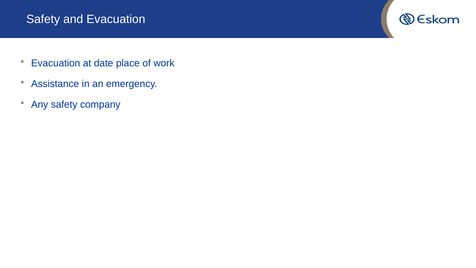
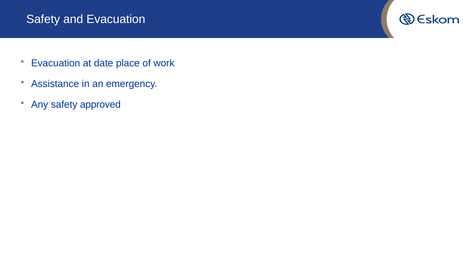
company: company -> approved
